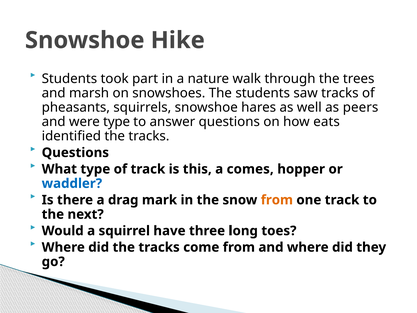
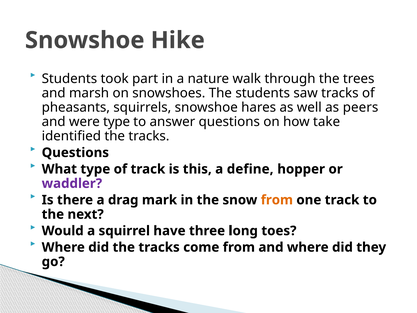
eats: eats -> take
comes: comes -> define
waddler colour: blue -> purple
